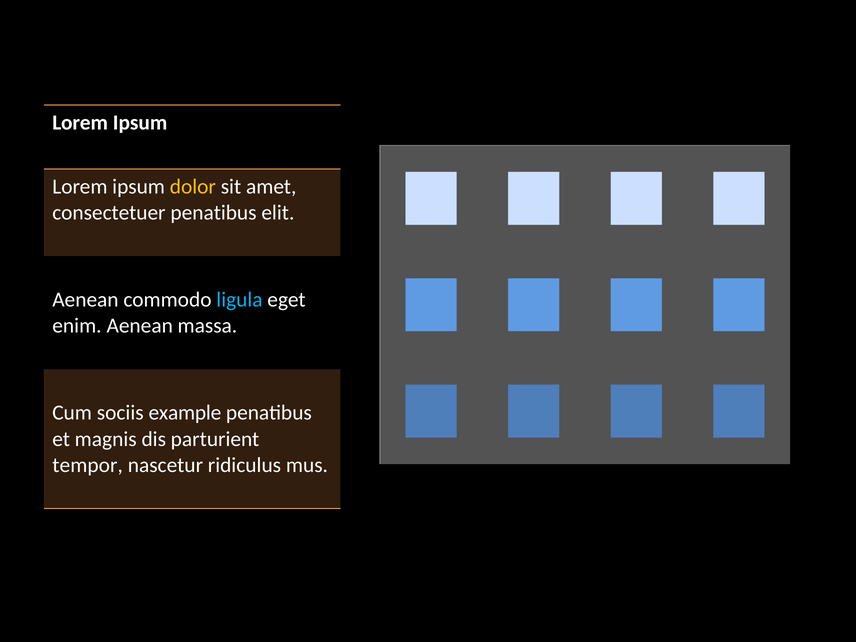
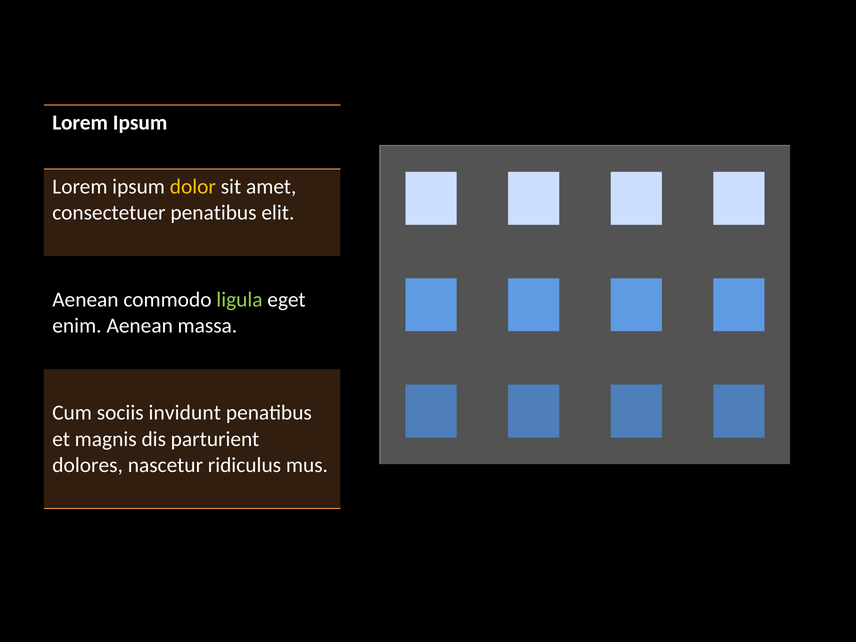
ligula colour: light blue -> light green
example: example -> invidunt
tempor: tempor -> dolores
